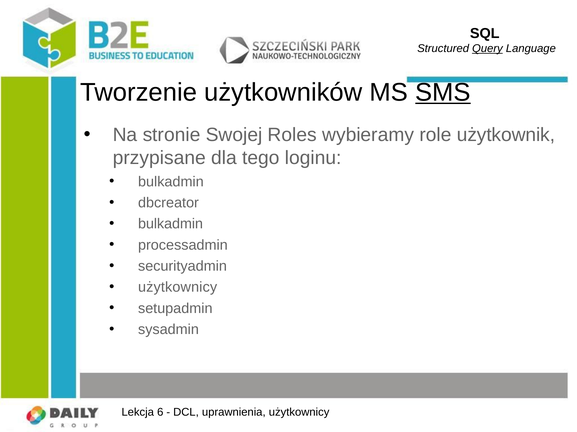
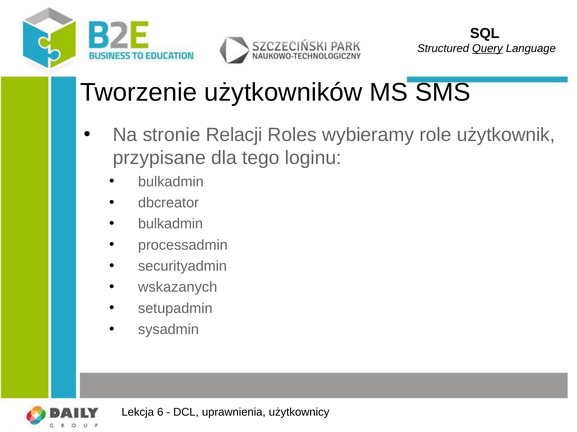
SMS underline: present -> none
Swojej: Swojej -> Relacji
użytkownicy at (178, 288): użytkownicy -> wskazanych
